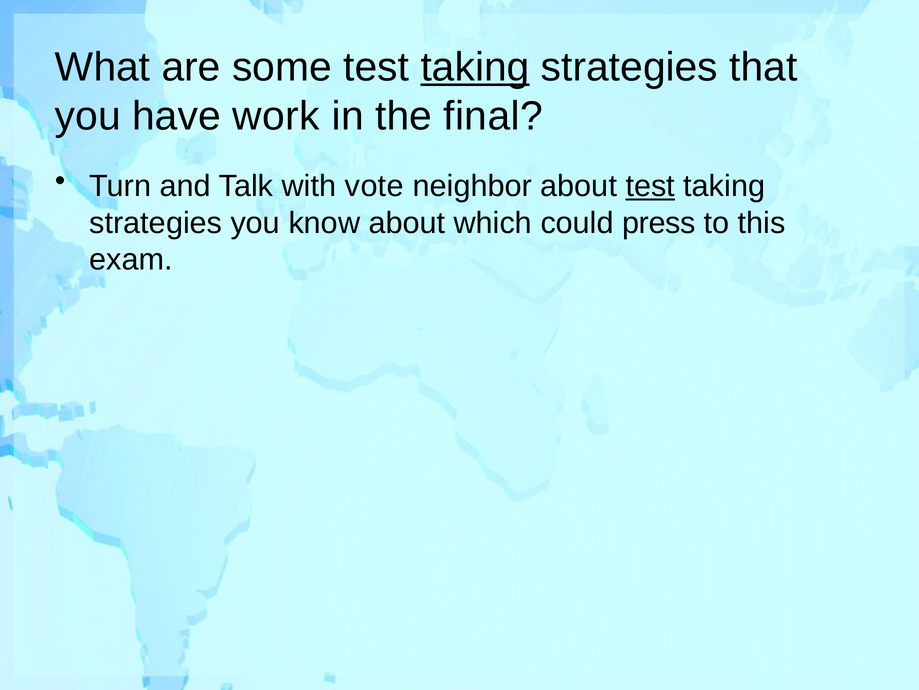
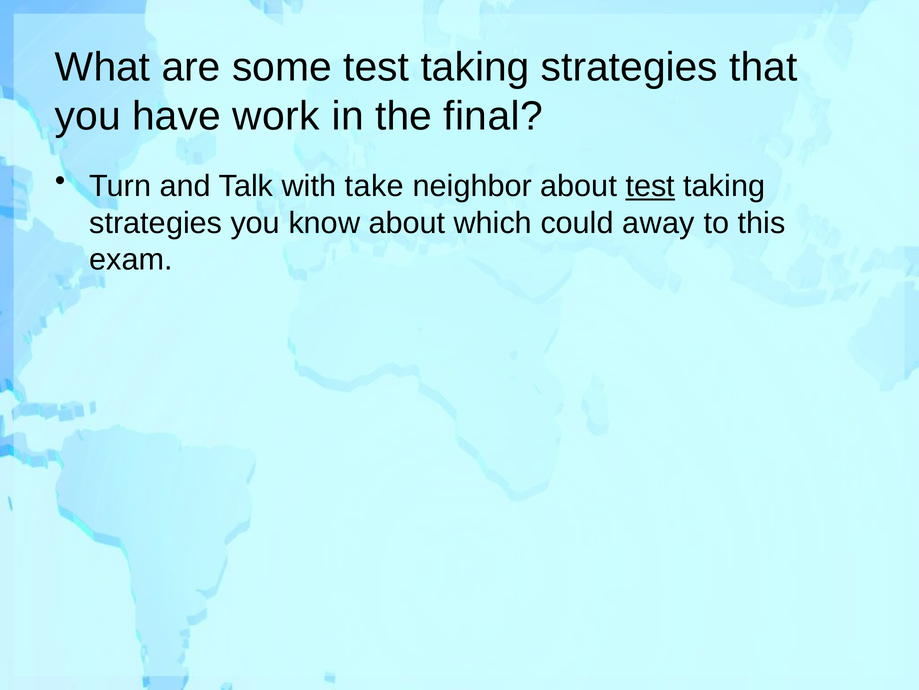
taking at (475, 67) underline: present -> none
vote: vote -> take
press: press -> away
